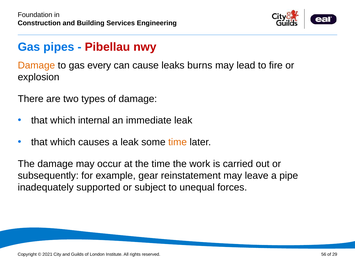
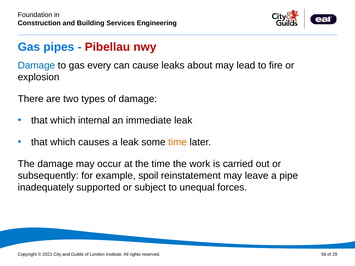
Damage at (36, 65) colour: orange -> blue
burns: burns -> about
gear: gear -> spoil
